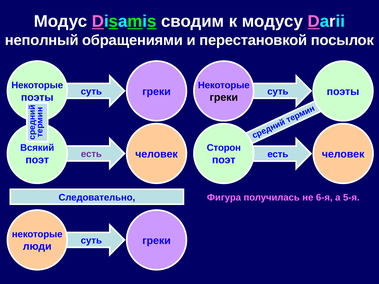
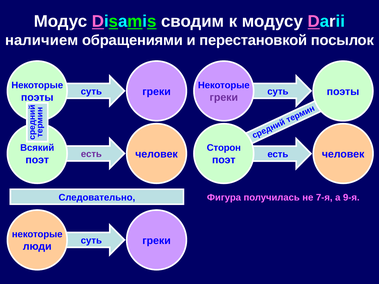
неполный: неполный -> наличием
греки at (224, 97) colour: black -> purple
6-я: 6-я -> 7-я
5-я: 5-я -> 9-я
